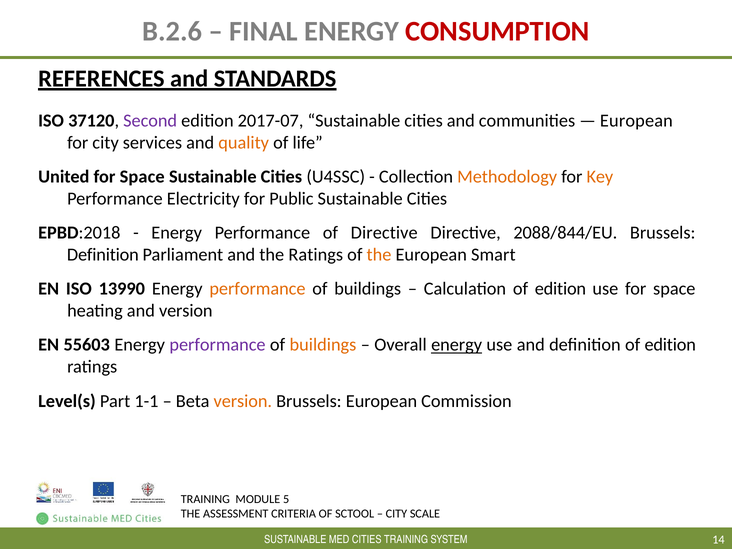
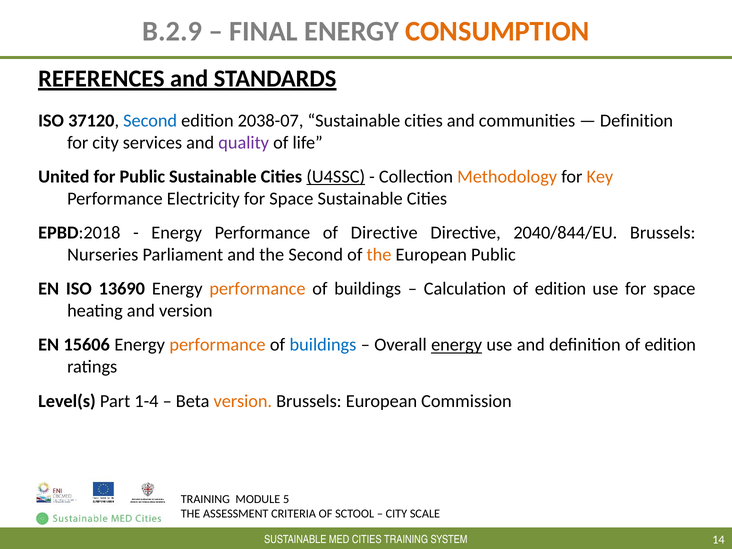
B.2.6: B.2.6 -> B.2.9
CONSUMPTION colour: red -> orange
Second at (150, 121) colour: purple -> blue
2017-07: 2017-07 -> 2038-07
European at (636, 121): European -> Definition
quality colour: orange -> purple
United for Space: Space -> Public
U4SSC underline: none -> present
Public at (291, 199): Public -> Space
2088/844/EU: 2088/844/EU -> 2040/844/EU
Definition at (103, 255): Definition -> Nurseries
the Ratings: Ratings -> Second
European Smart: Smart -> Public
13990: 13990 -> 13690
55603: 55603 -> 15606
performance at (218, 345) colour: purple -> orange
buildings at (323, 345) colour: orange -> blue
1-1: 1-1 -> 1-4
